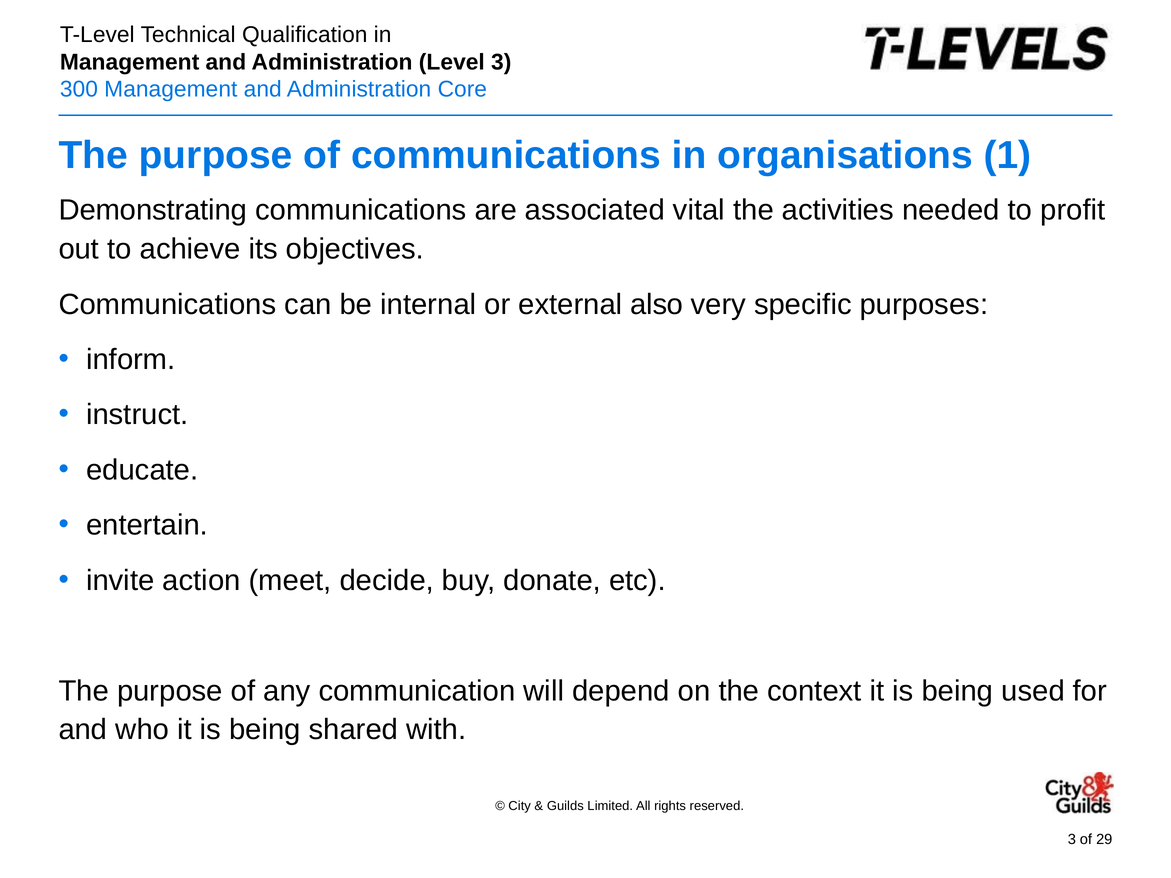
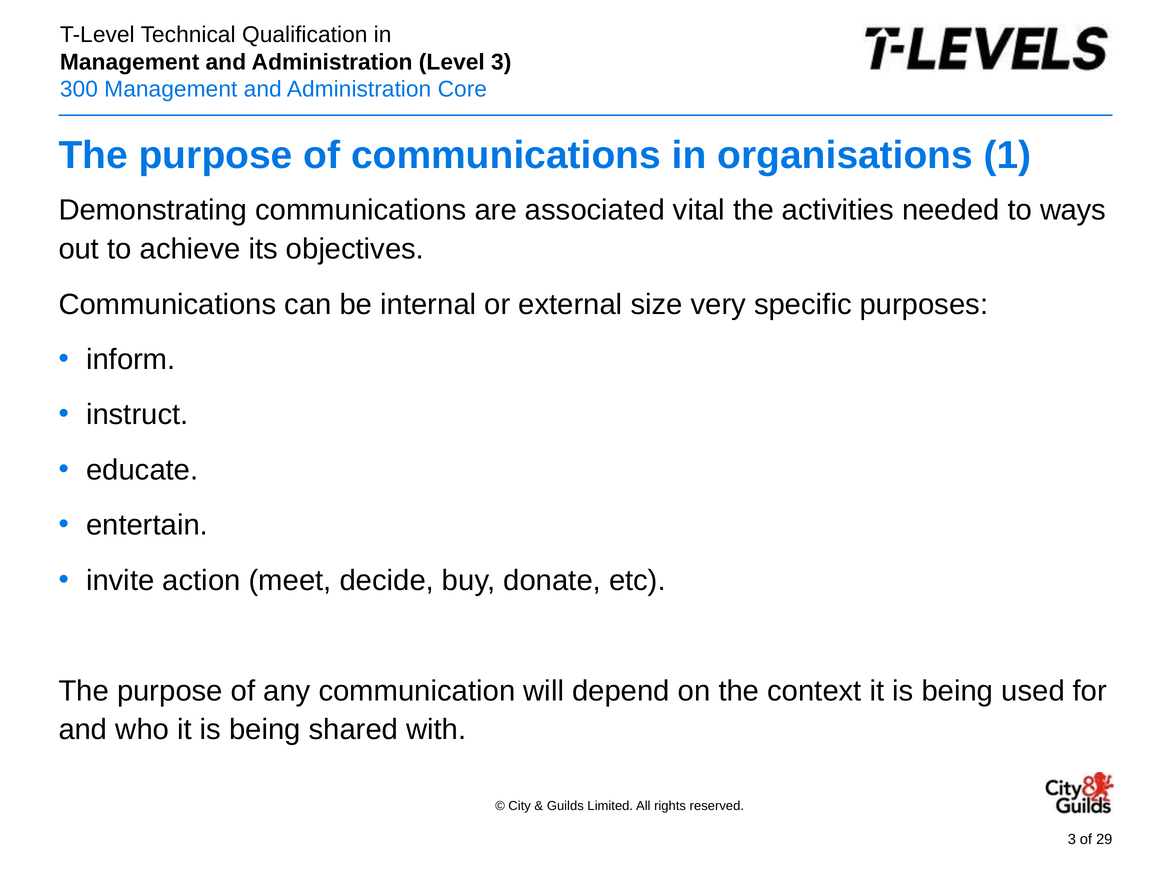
profit: profit -> ways
also: also -> size
